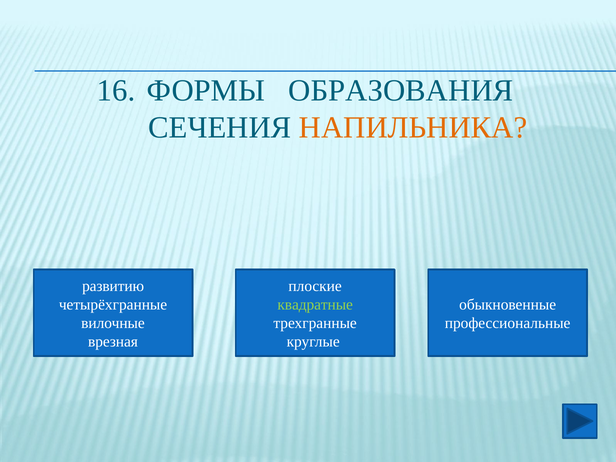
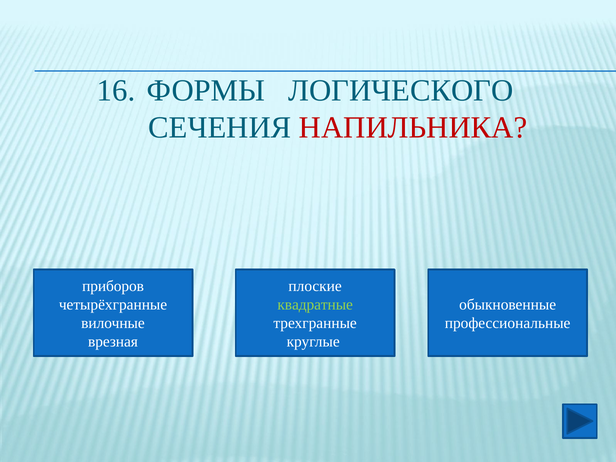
ОБРАЗОВАНИЯ: ОБРАЗОВАНИЯ -> ЛОГИЧЕСКОГО
НАПИЛЬНИКА colour: orange -> red
развитию: развитию -> приборов
